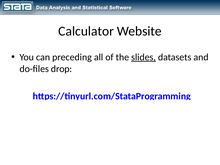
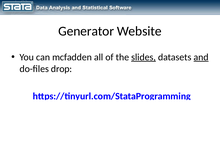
Calculator: Calculator -> Generator
preceding: preceding -> mcfadden
and underline: none -> present
